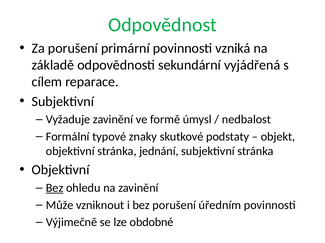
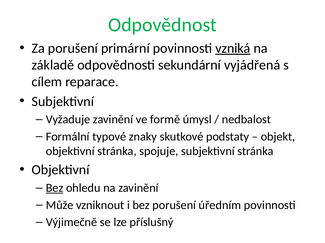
vzniká underline: none -> present
jednání: jednání -> spojuje
obdobné: obdobné -> příslušný
